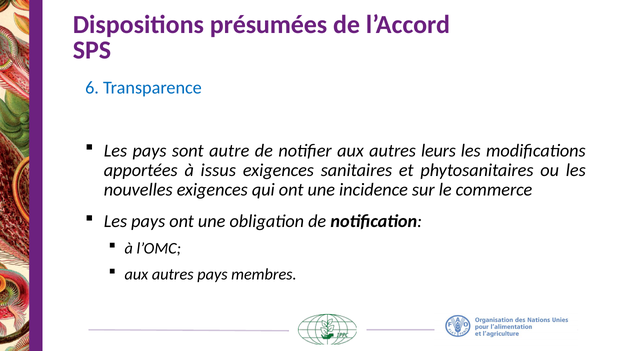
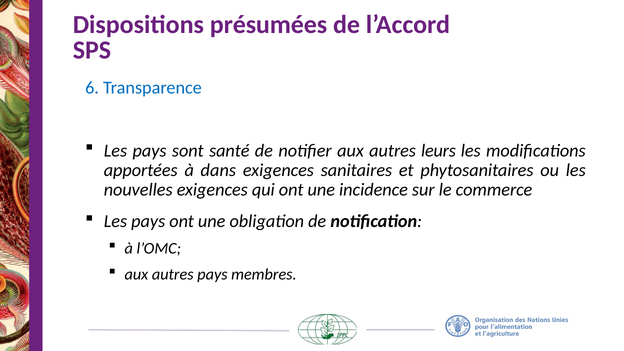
autre: autre -> santé
issus: issus -> dans
